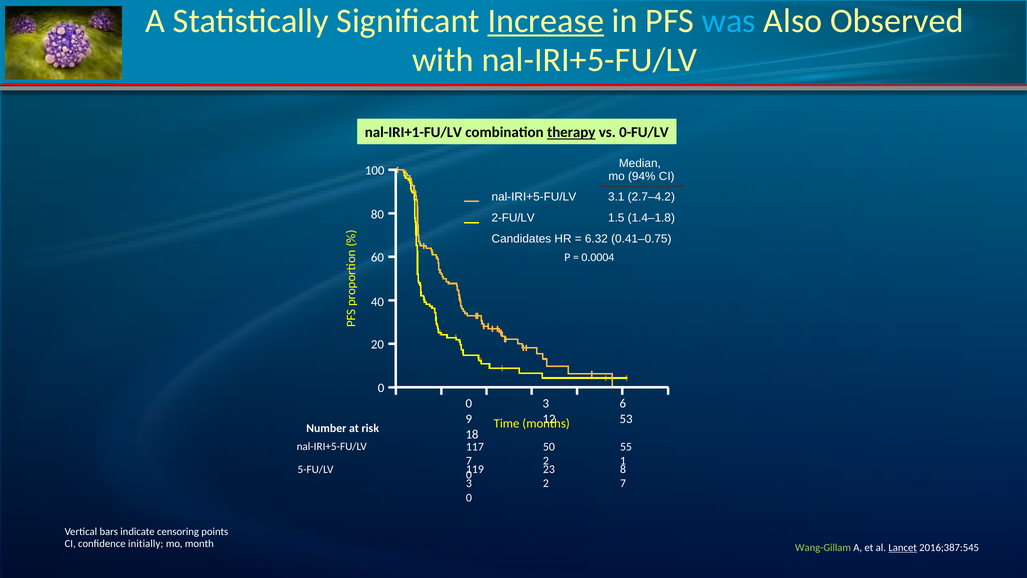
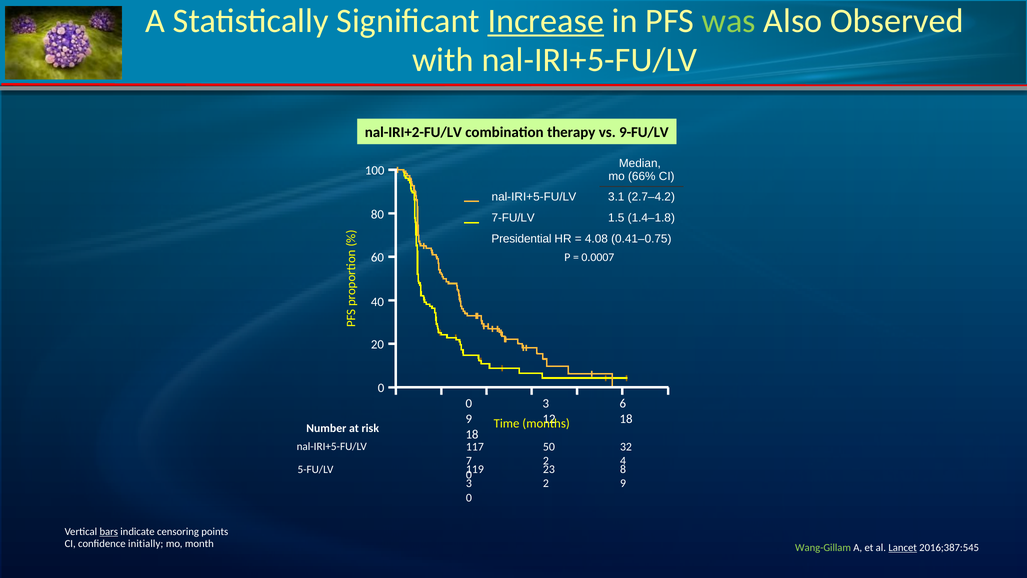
was colour: light blue -> light green
nal-IRI+1-FU/LV: nal-IRI+1-FU/LV -> nal-IRI+2-FU/LV
therapy underline: present -> none
0-FU/LV: 0-FU/LV -> 9-FU/LV
94%: 94% -> 66%
2-FU/LV: 2-FU/LV -> 7-FU/LV
Candidates: Candidates -> Presidential
6.32: 6.32 -> 4.08
0.0004: 0.0004 -> 0.0007
53 at (626, 419): 53 -> 18
55: 55 -> 32
1: 1 -> 4
2 7: 7 -> 9
bars underline: none -> present
